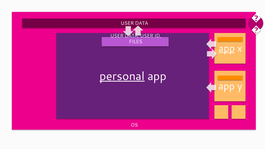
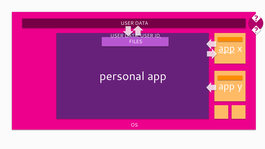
personal underline: present -> none
